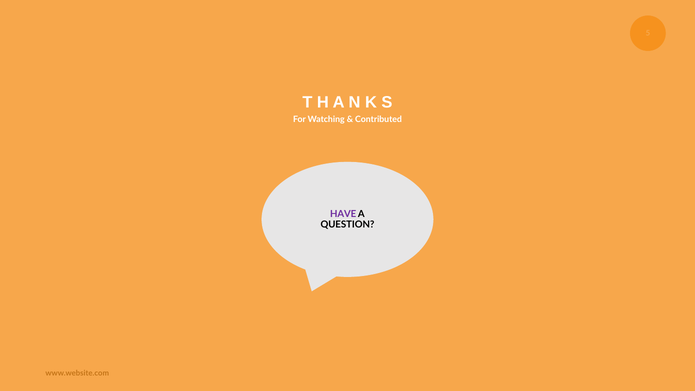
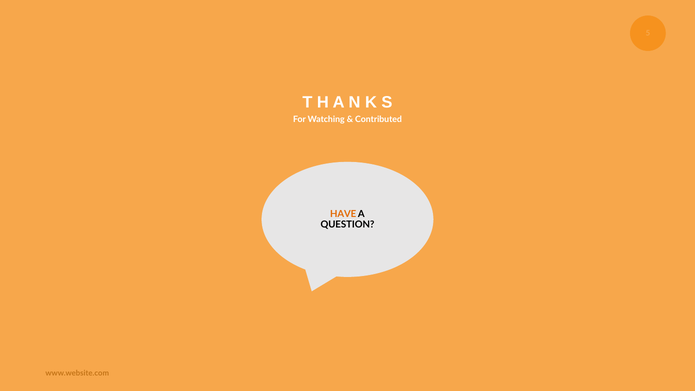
HAVE colour: purple -> orange
